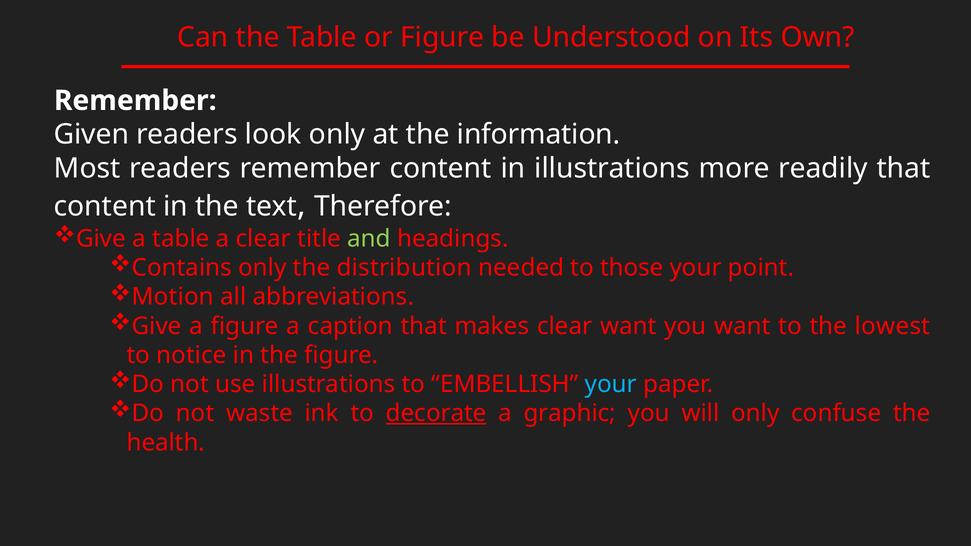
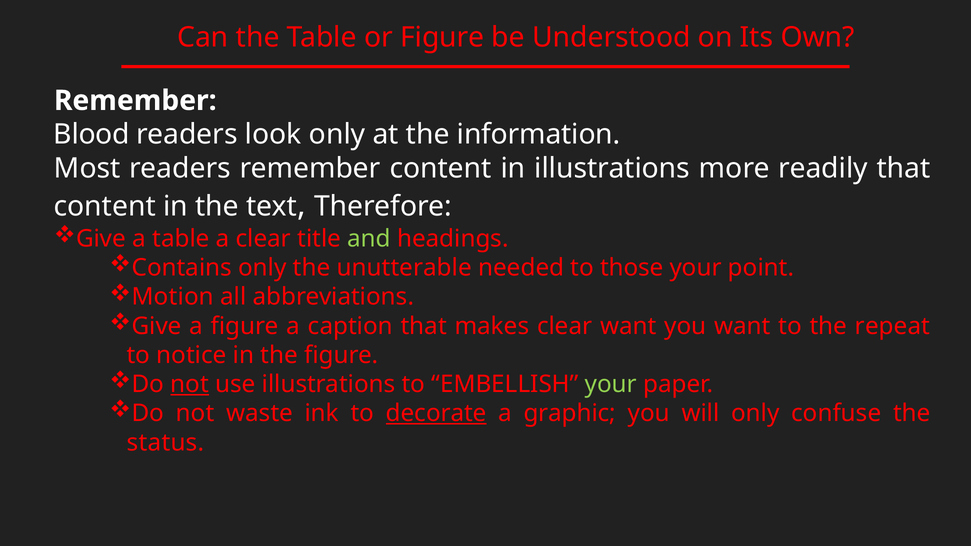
Given: Given -> Blood
distribution: distribution -> unutterable
lowest: lowest -> repeat
not at (190, 384) underline: none -> present
your at (611, 384) colour: light blue -> light green
health: health -> status
